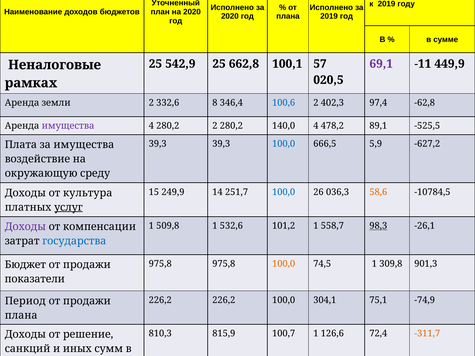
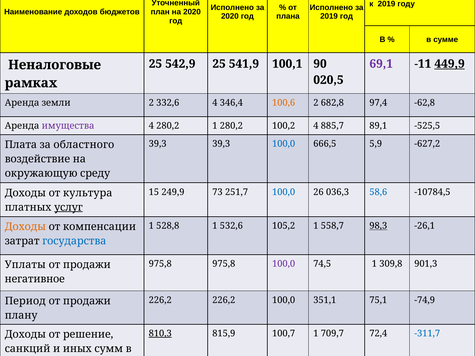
662,8: 662,8 -> 541,9
57: 57 -> 90
449,9 underline: none -> present
332,6 8: 8 -> 4
100,6 colour: blue -> orange
402,3: 402,3 -> 682,8
280,2 2: 2 -> 1
140,0: 140,0 -> 100,2
478,2: 478,2 -> 885,7
за имущества: имущества -> областного
14: 14 -> 73
58,6 colour: orange -> blue
509,8: 509,8 -> 528,8
101,2: 101,2 -> 105,2
Доходы at (25, 227) colour: purple -> orange
100,0 at (284, 264) colour: orange -> purple
Бюджет: Бюджет -> Уплаты
показатели: показатели -> негативное
304,1: 304,1 -> 351,1
плана at (21, 316): плана -> плану
810,3 underline: none -> present
126,6: 126,6 -> 709,7
-311,7 colour: orange -> blue
